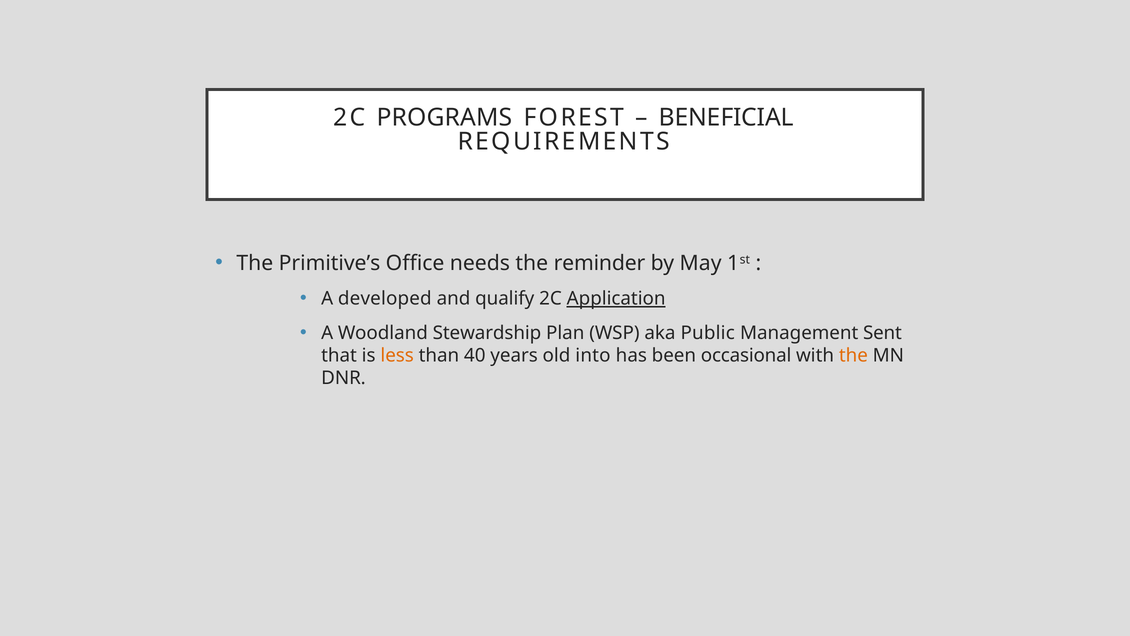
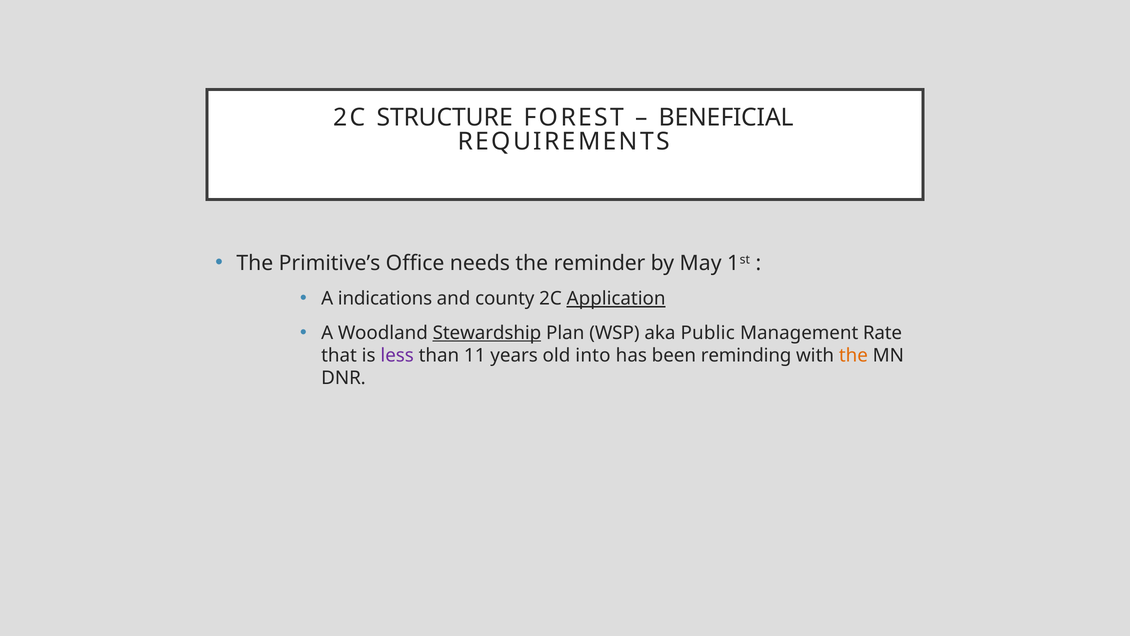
PROGRAMS: PROGRAMS -> STRUCTURE
developed: developed -> indications
qualify: qualify -> county
Stewardship underline: none -> present
Sent: Sent -> Rate
less colour: orange -> purple
40: 40 -> 11
occasional: occasional -> reminding
